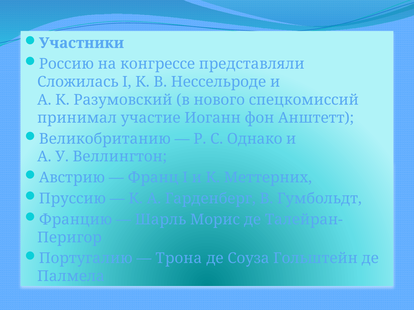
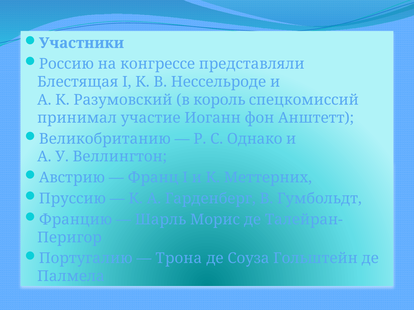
Сложилась: Сложилась -> Блестящая
нового: нового -> король
